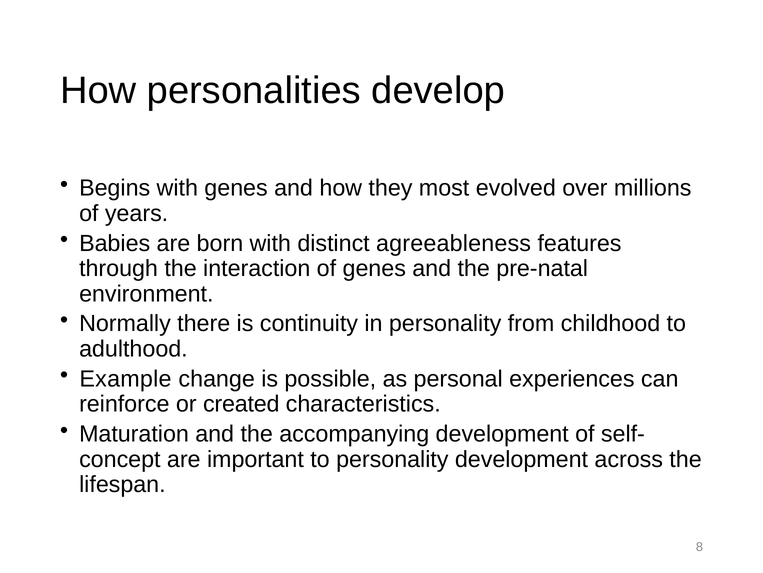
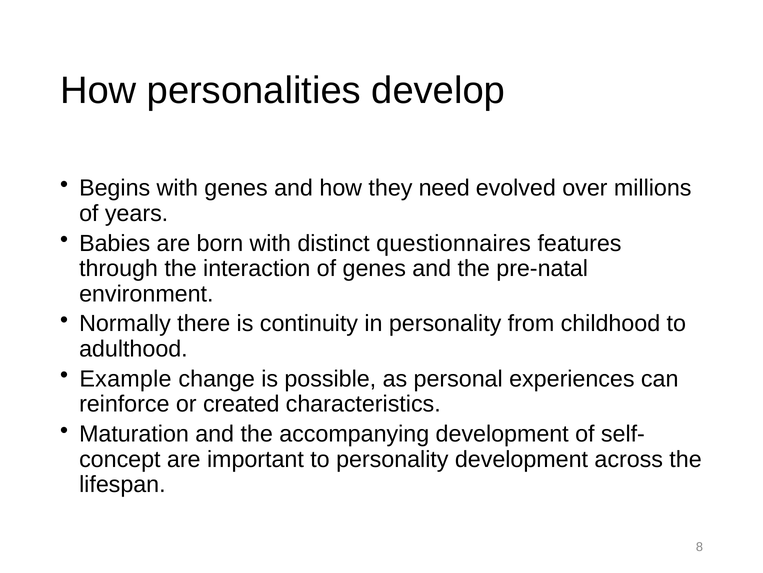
most: most -> need
agreeableness: agreeableness -> questionnaires
